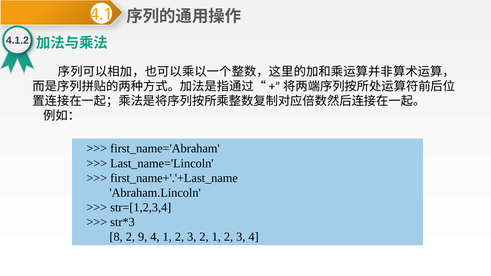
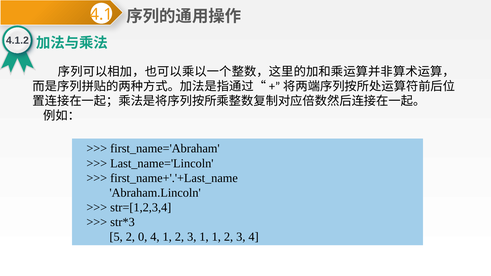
8: 8 -> 5
9: 9 -> 0
3 2: 2 -> 1
